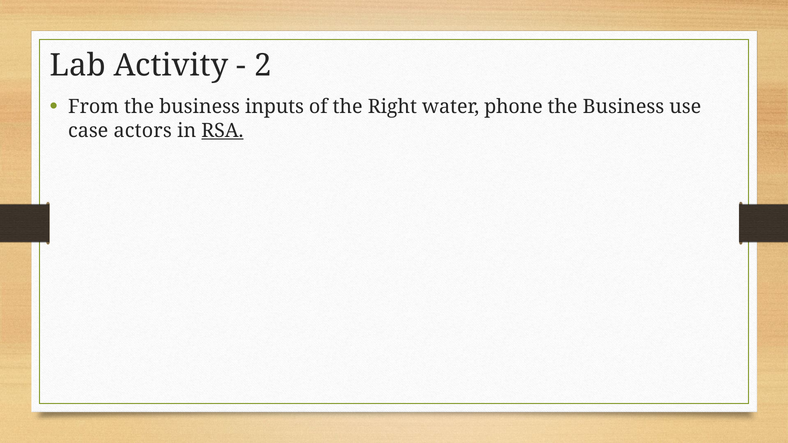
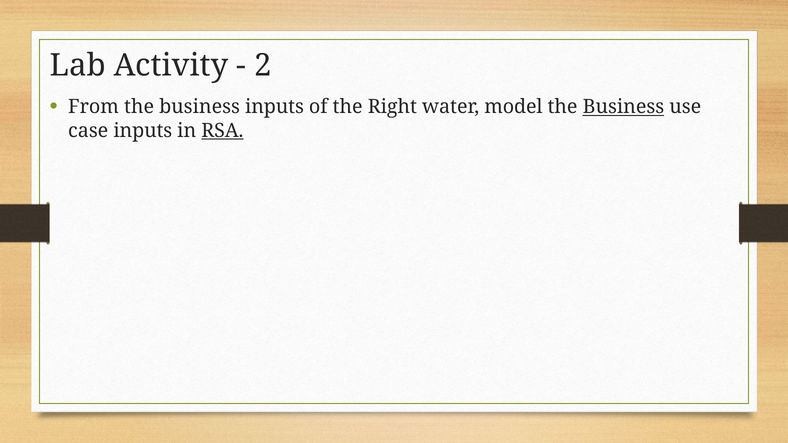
phone: phone -> model
Business at (623, 107) underline: none -> present
case actors: actors -> inputs
